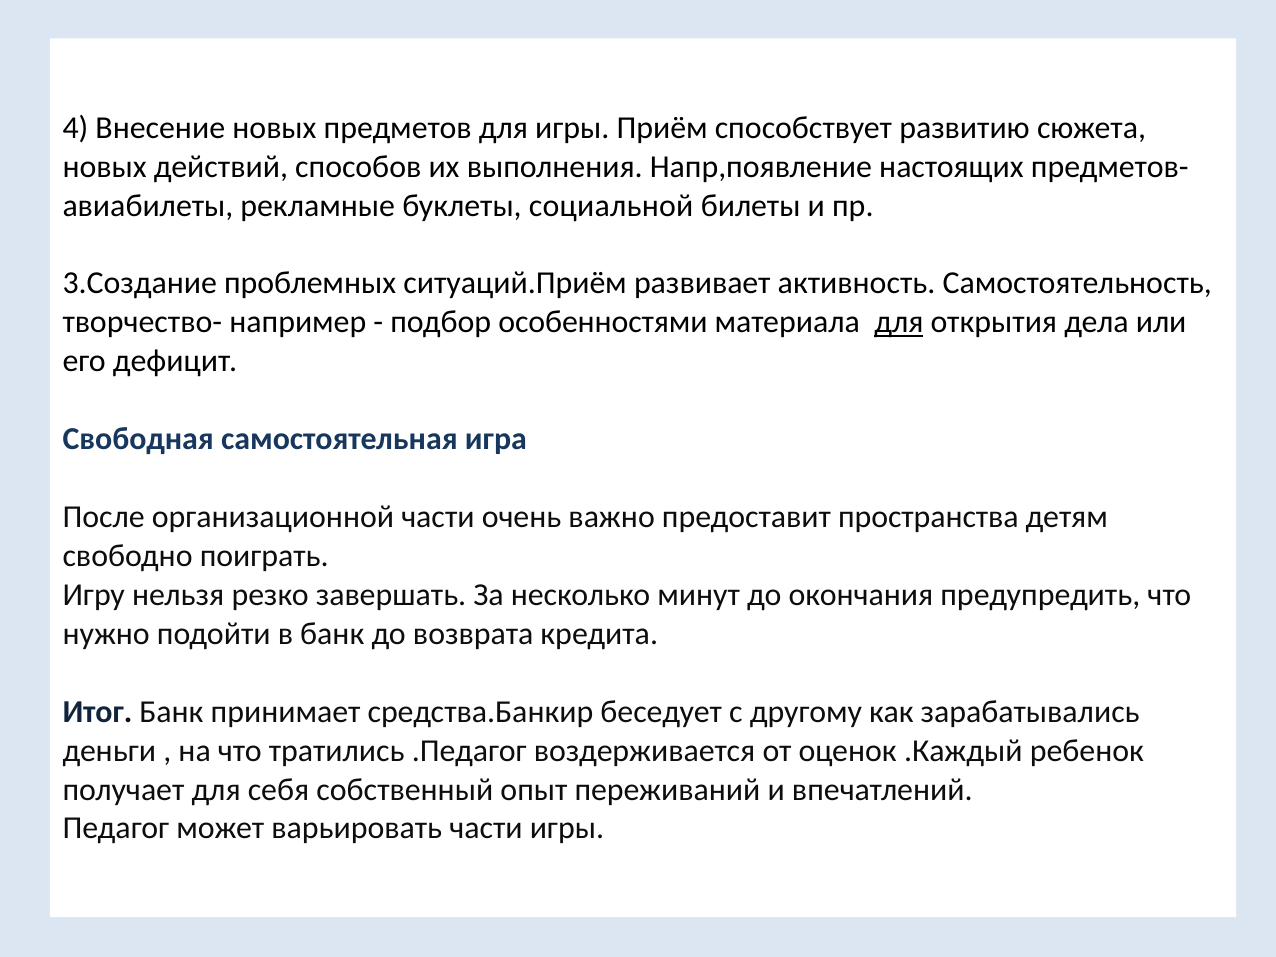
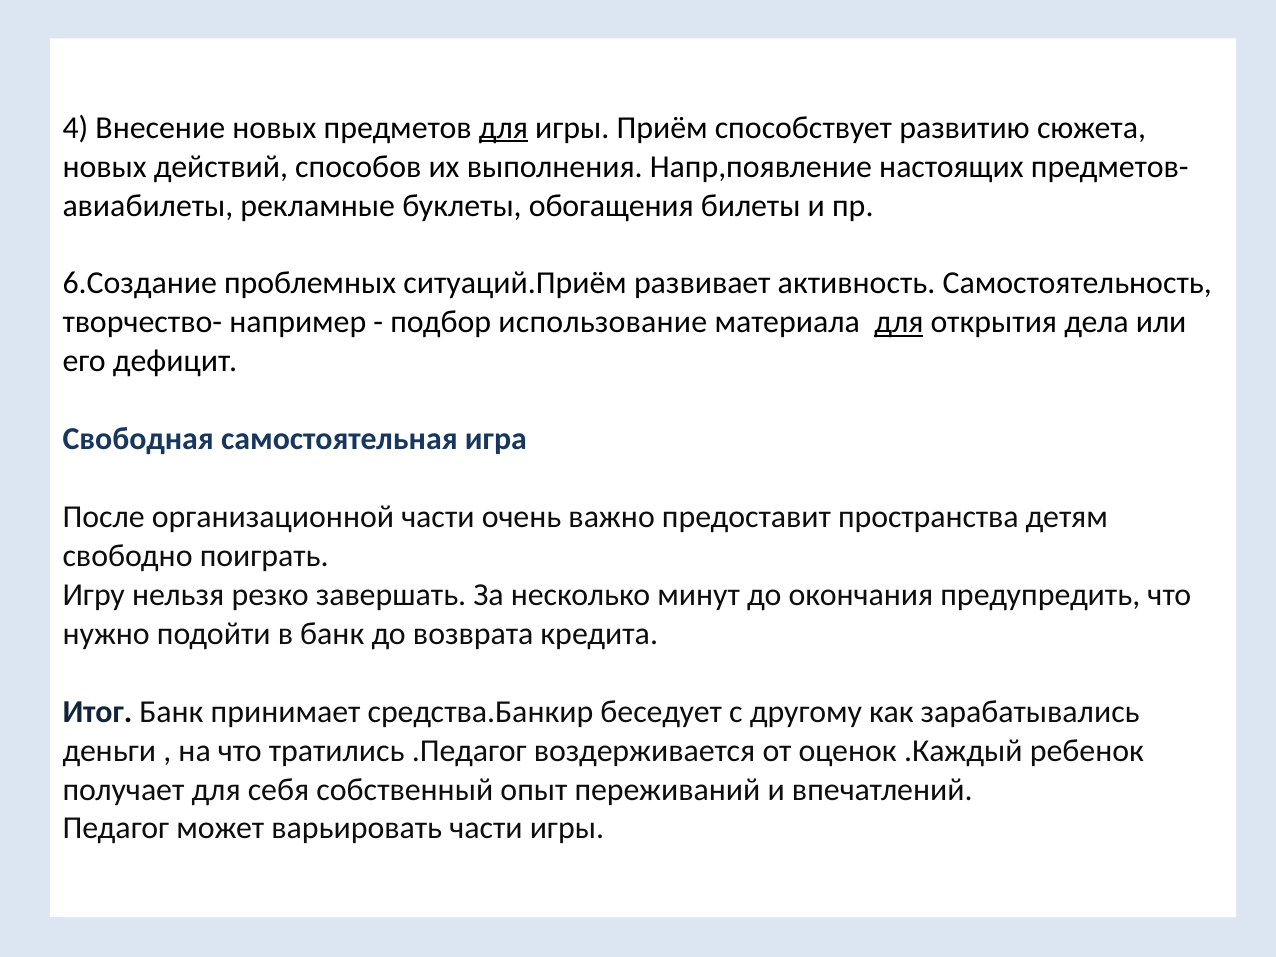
для at (503, 128) underline: none -> present
социальной: социальной -> обогащения
3.Создание: 3.Создание -> 6.Создание
особенностями: особенностями -> использование
